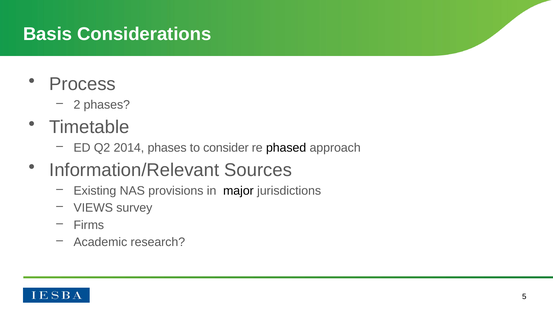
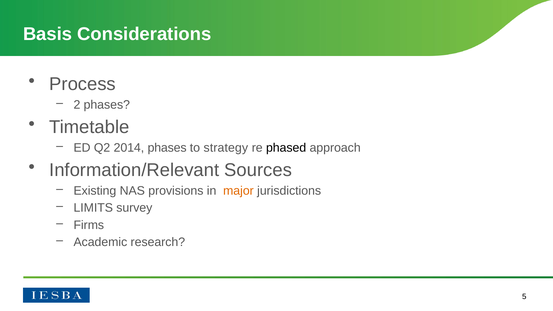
consider: consider -> strategy
major colour: black -> orange
VIEWS: VIEWS -> LIMITS
